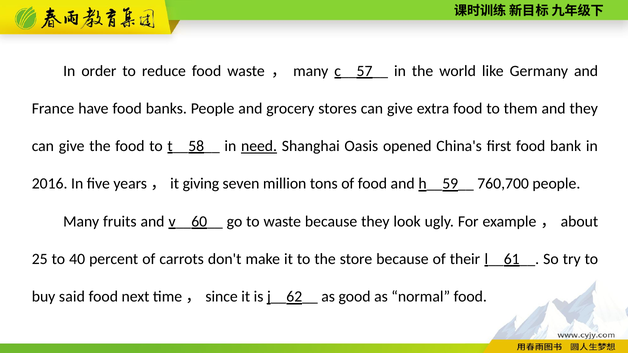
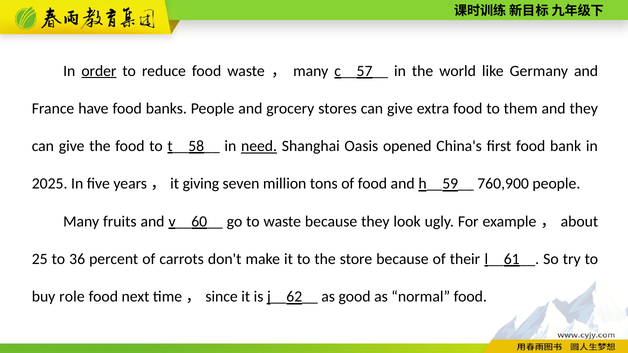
order underline: none -> present
2016: 2016 -> 2025
760,700: 760,700 -> 760,900
40: 40 -> 36
said: said -> role
